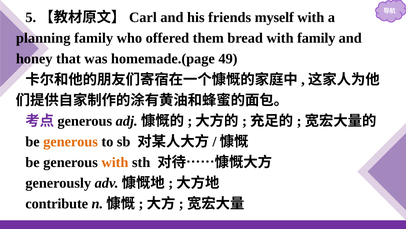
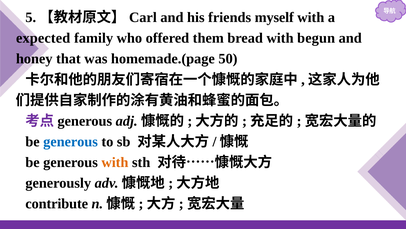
planning: planning -> expected
with family: family -> begun
49: 49 -> 50
generous at (71, 141) colour: orange -> blue
